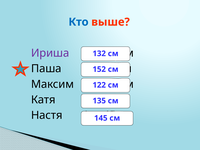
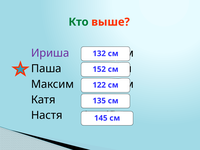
Кто colour: blue -> green
